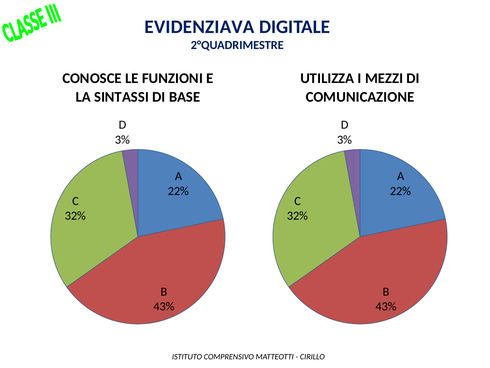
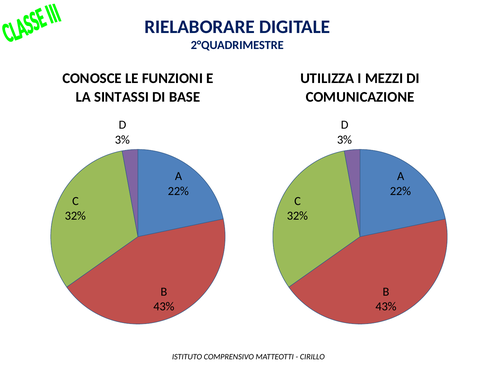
EVIDENZIAVA: EVIDENZIAVA -> RIELABORARE
